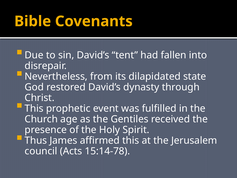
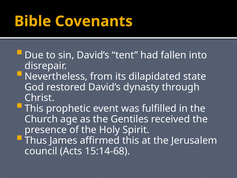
15:14-78: 15:14-78 -> 15:14-68
